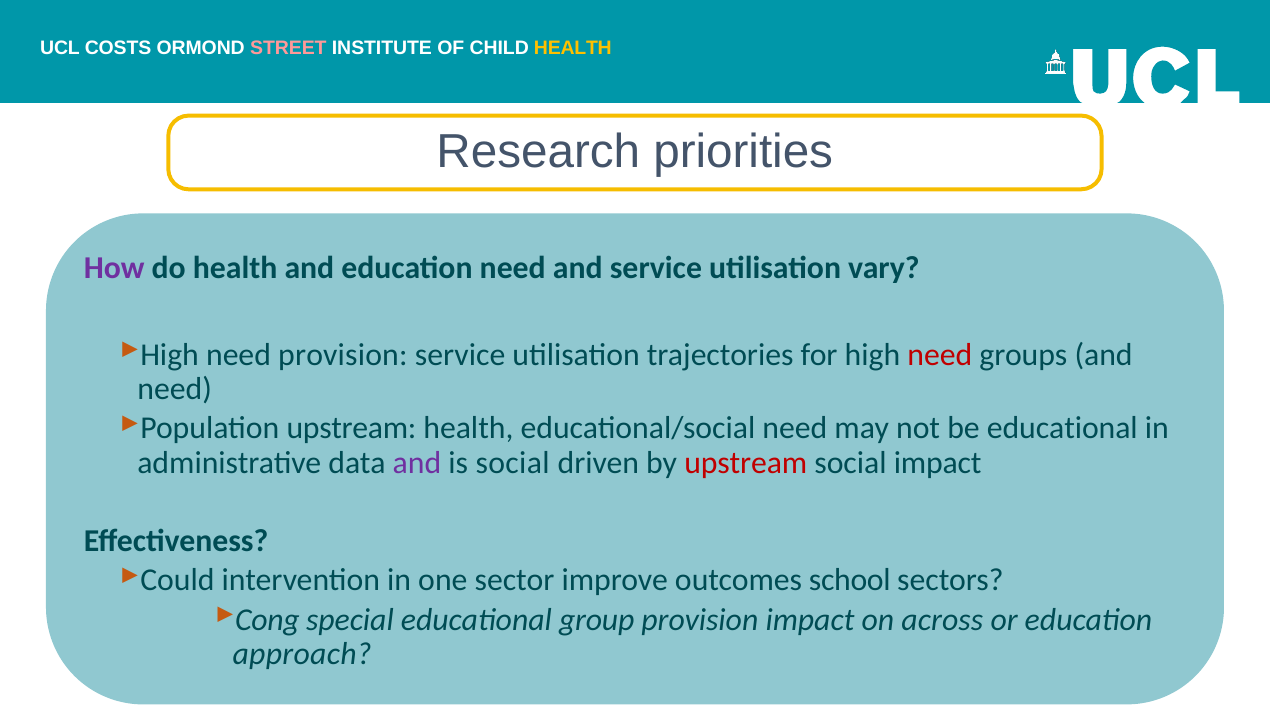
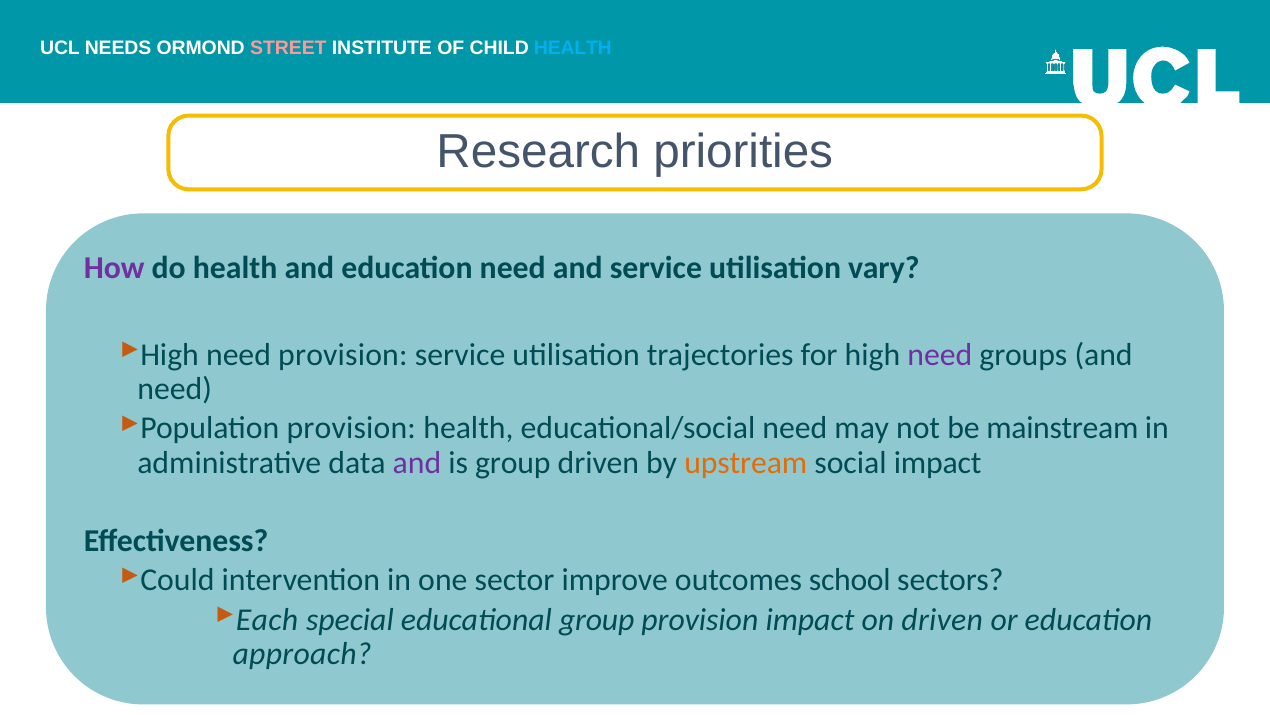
COSTS: COSTS -> NEEDS
HEALTH at (573, 48) colour: yellow -> light blue
need at (940, 354) colour: red -> purple
Population upstream: upstream -> provision
be educational: educational -> mainstream
is social: social -> group
upstream at (746, 462) colour: red -> orange
Cong: Cong -> Each
on across: across -> driven
